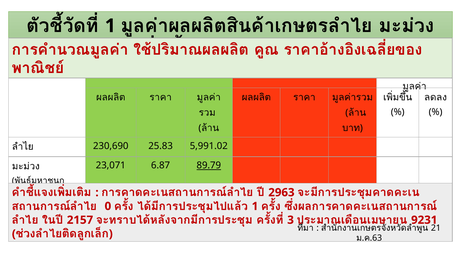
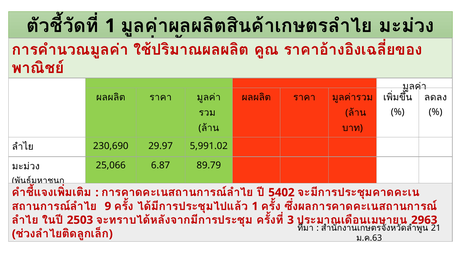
25.83: 25.83 -> 29.97
23,071: 23,071 -> 25,066
89.79 underline: present -> none
2963: 2963 -> 5402
0: 0 -> 9
2157: 2157 -> 2503
9231: 9231 -> 2963
